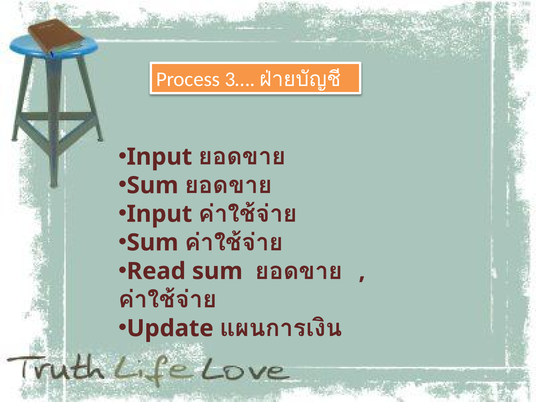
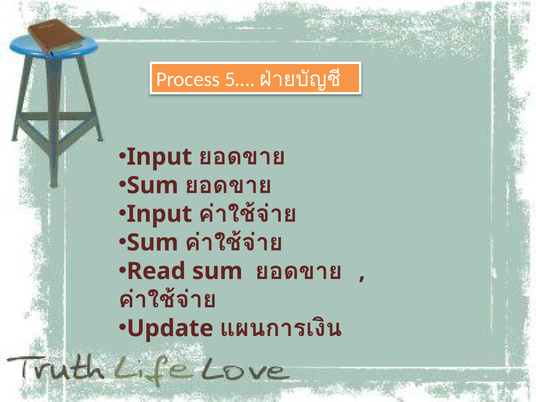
3…: 3… -> 5…
